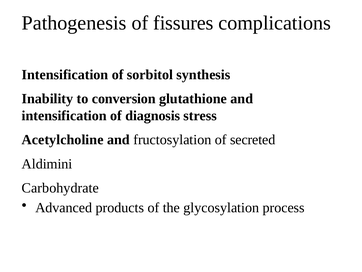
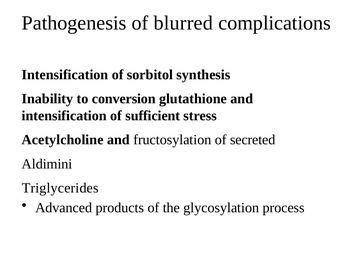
fissures: fissures -> blurred
diagnosis: diagnosis -> sufficient
Carbohydrate: Carbohydrate -> Triglycerides
